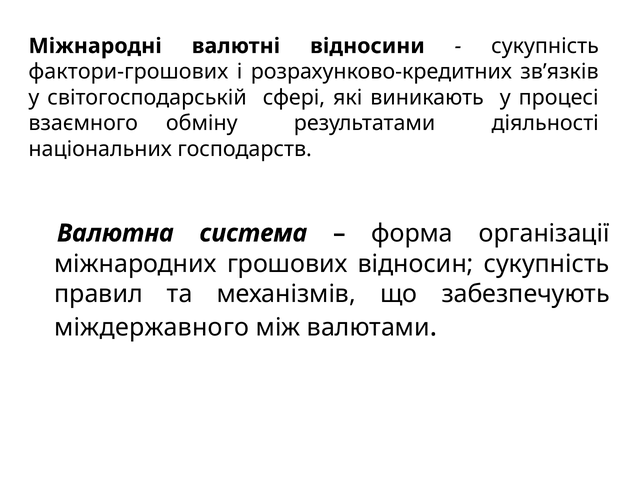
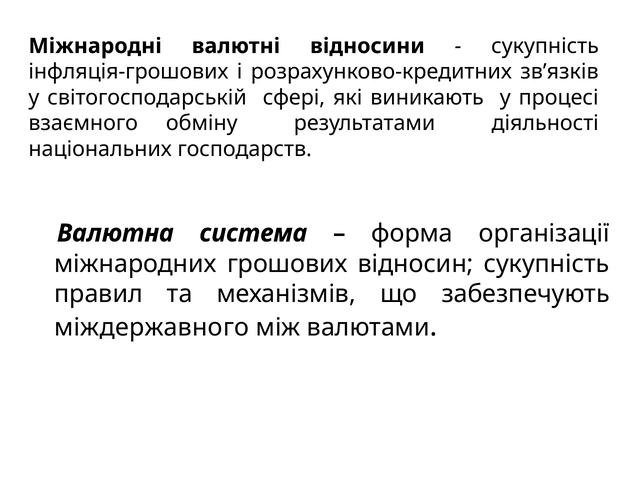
фактори-грошових: фактори-грошових -> інфляція-грошових
